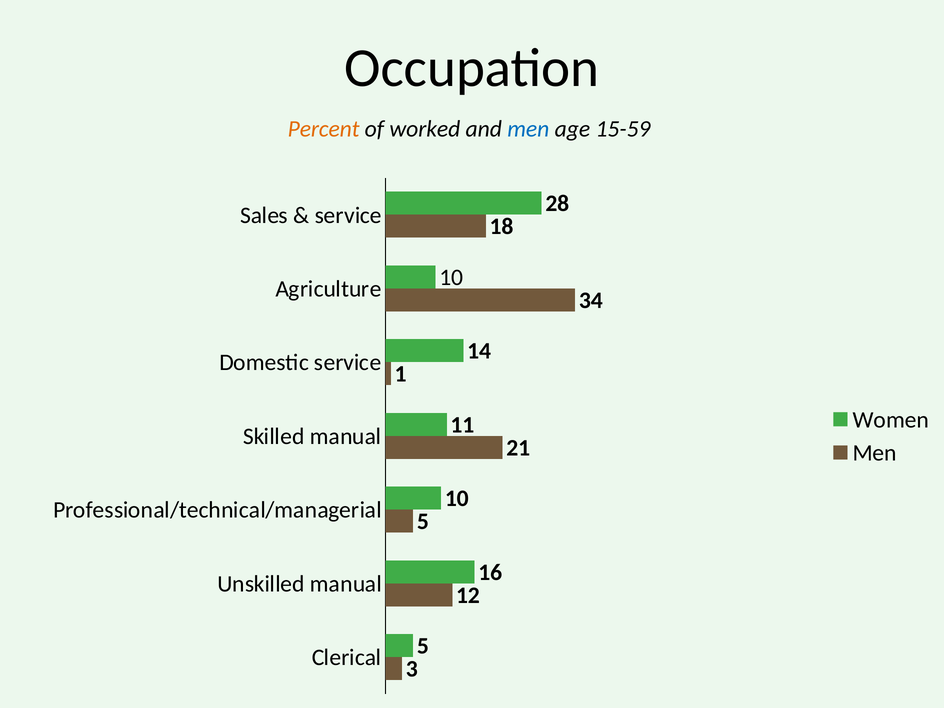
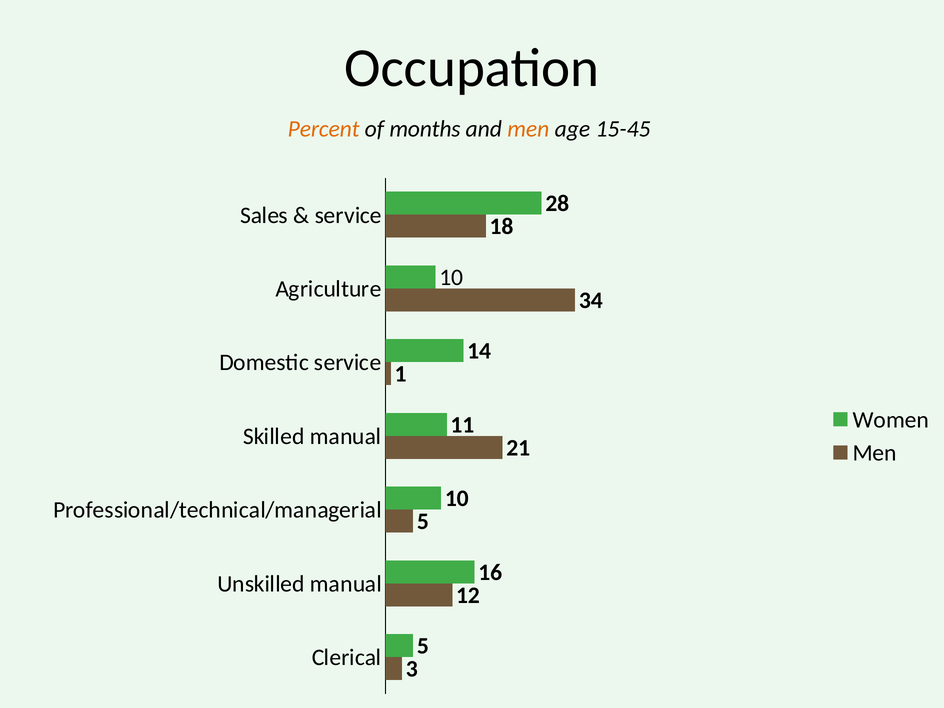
worked: worked -> months
men at (528, 129) colour: blue -> orange
15-59: 15-59 -> 15-45
